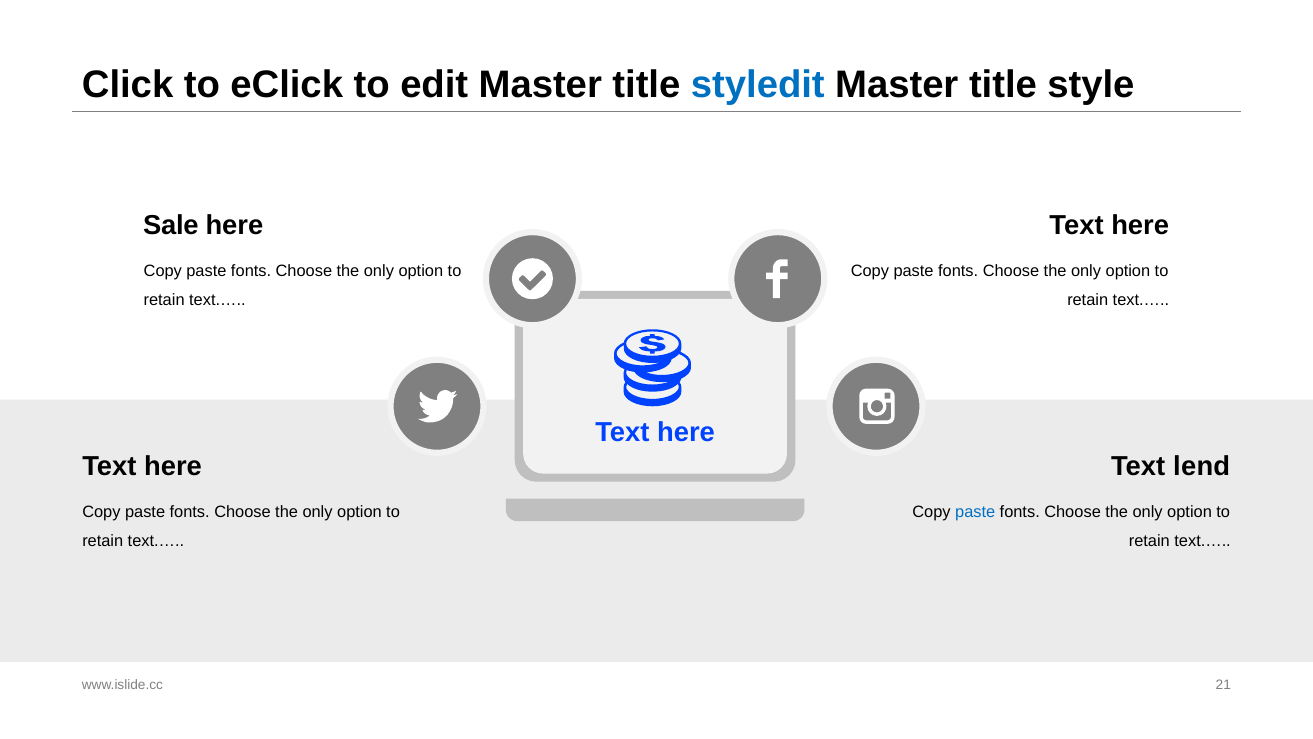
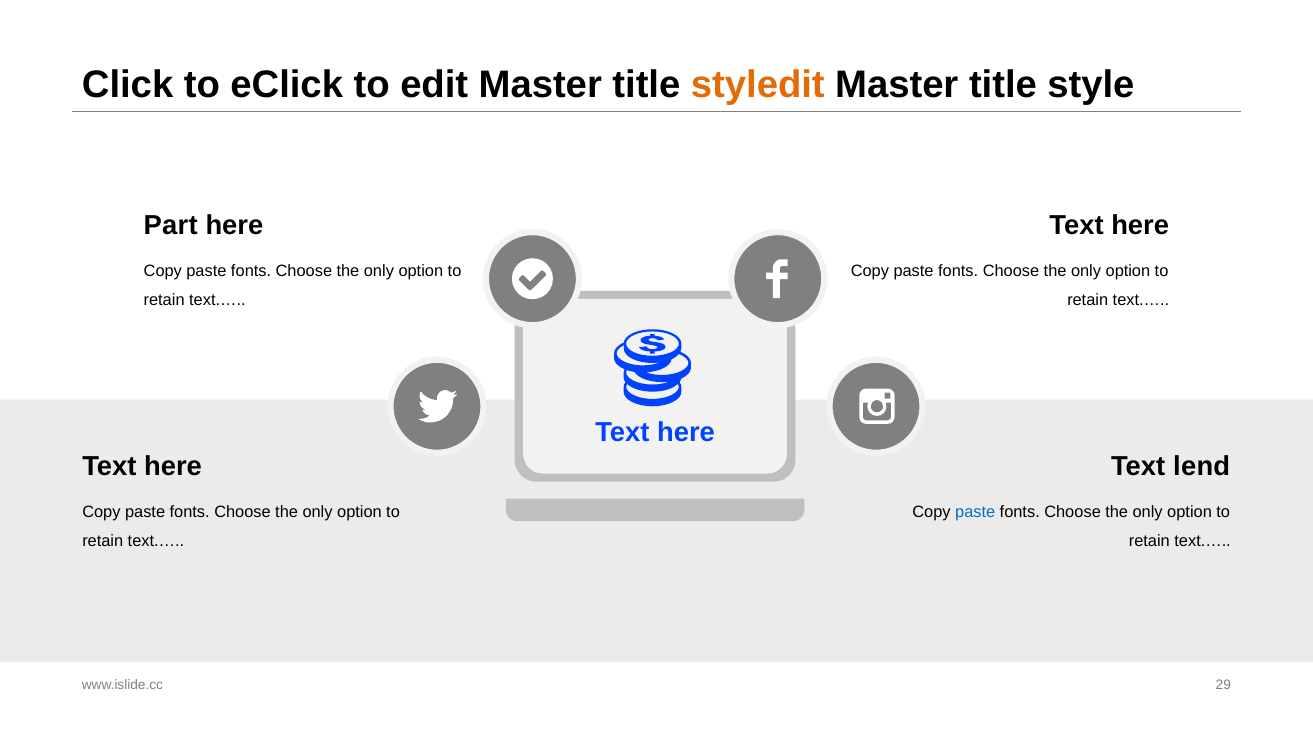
styledit colour: blue -> orange
Sale: Sale -> Part
21: 21 -> 29
